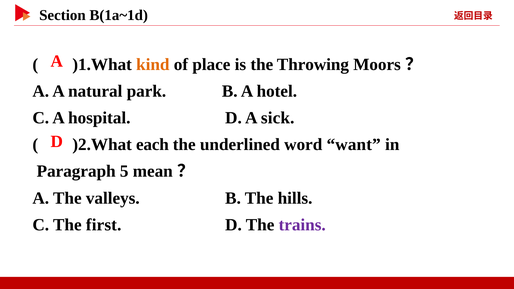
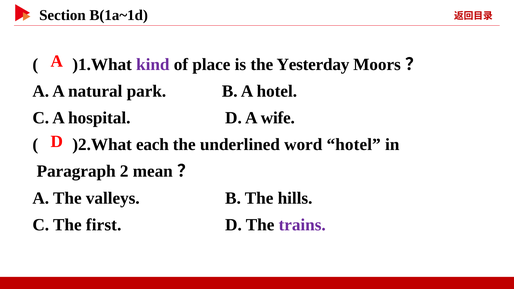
kind colour: orange -> purple
Throwing: Throwing -> Yesterday
sick: sick -> wife
word want: want -> hotel
5: 5 -> 2
